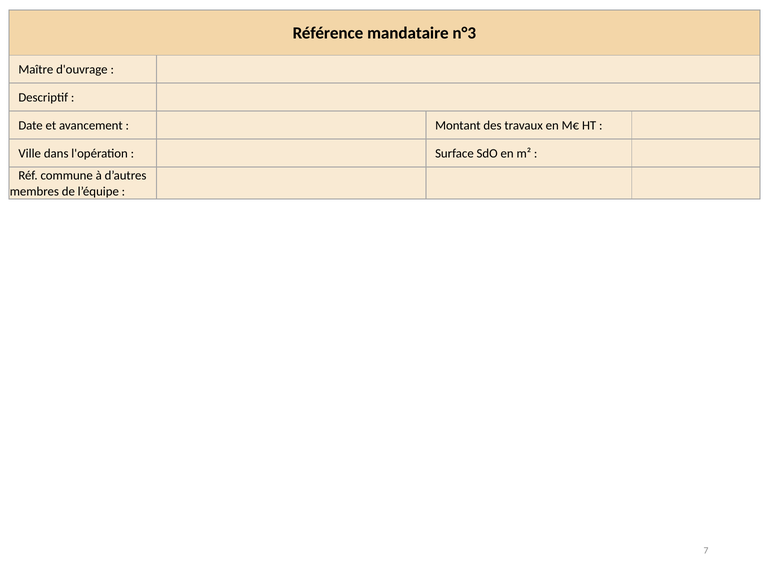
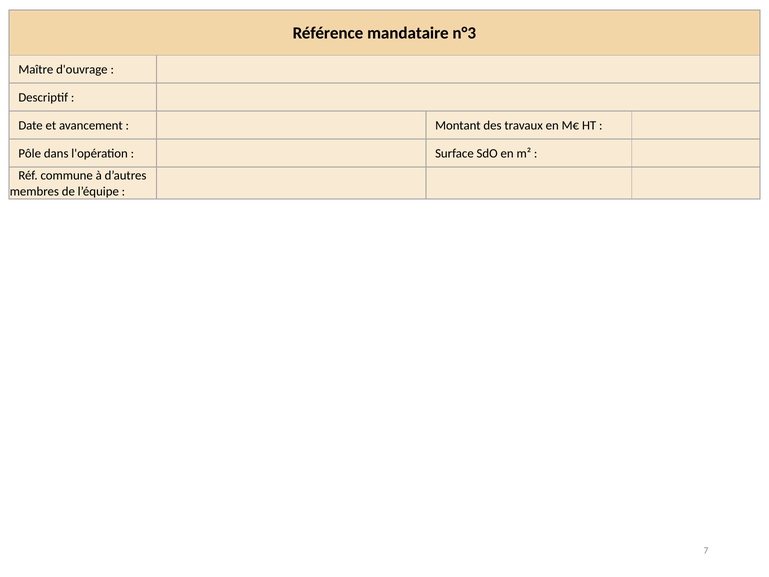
Ville: Ville -> Pôle
